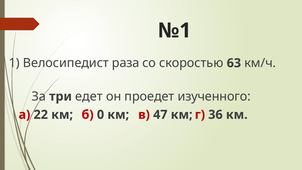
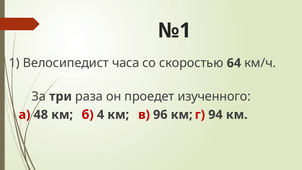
раза: раза -> часа
63: 63 -> 64
едет: едет -> раза
22: 22 -> 48
0: 0 -> 4
47: 47 -> 96
36: 36 -> 94
